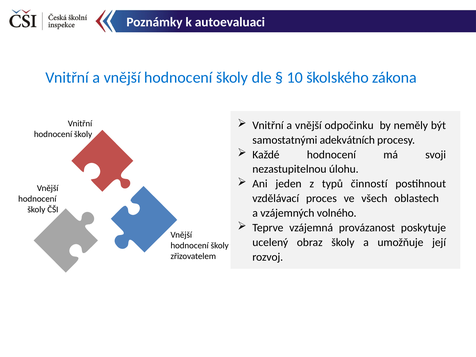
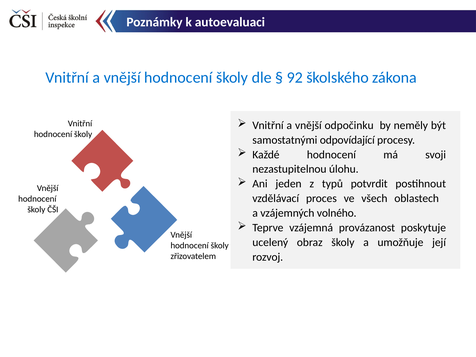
10: 10 -> 92
adekvátních: adekvátních -> odpovídající
činností: činností -> potvrdit
